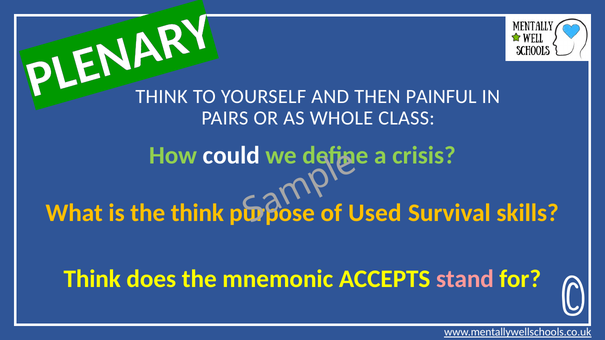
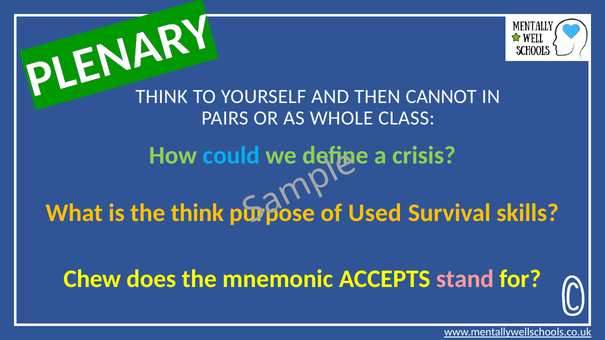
PAINFUL: PAINFUL -> CANNOT
could colour: white -> light blue
Think at (92, 279): Think -> Chew
